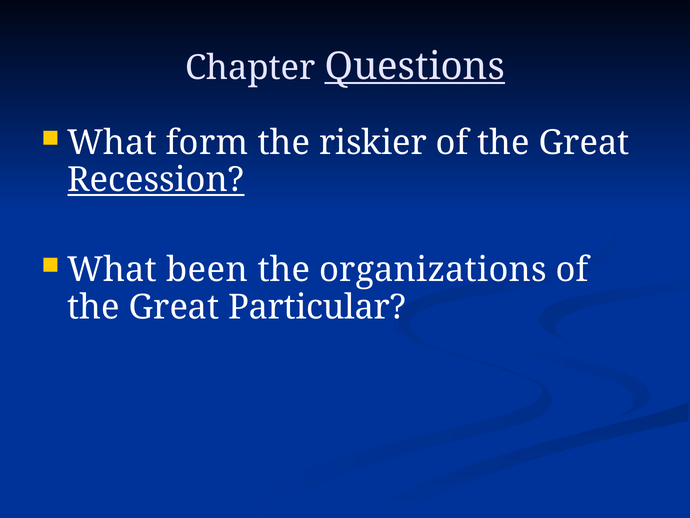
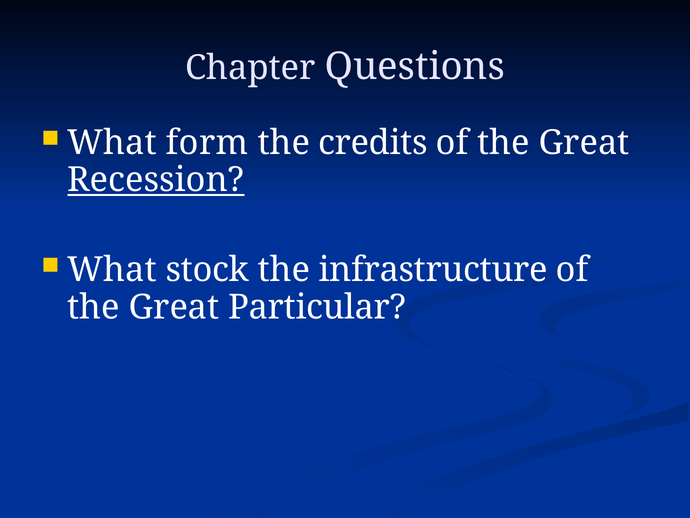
Questions underline: present -> none
riskier: riskier -> credits
been: been -> stock
organizations: organizations -> infrastructure
